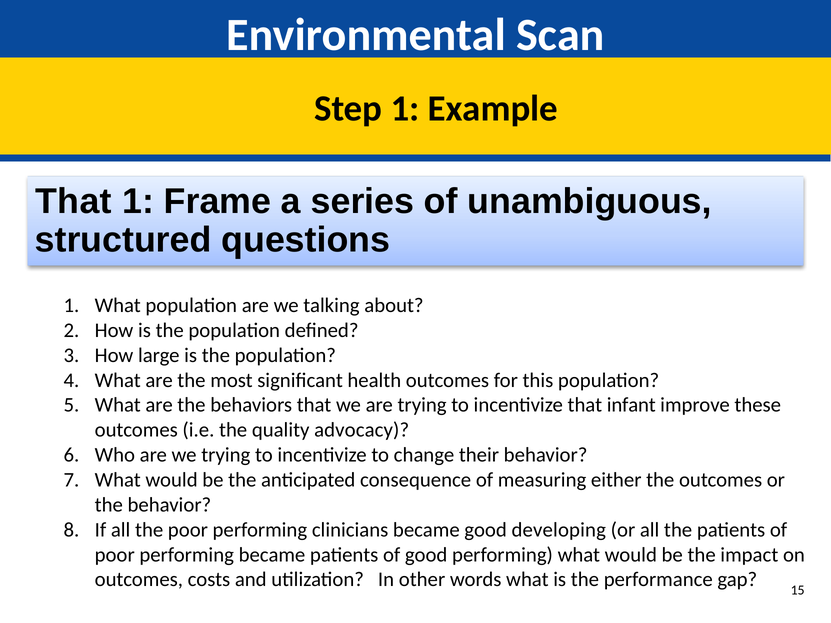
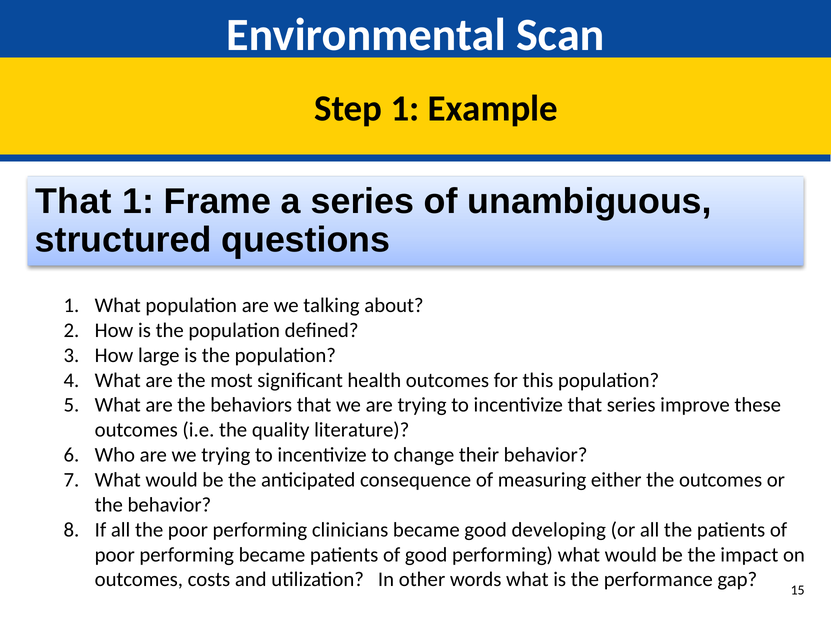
that infant: infant -> series
advocacy: advocacy -> literature
